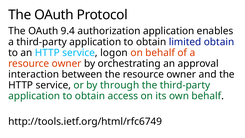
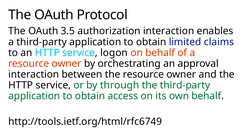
9.4: 9.4 -> 3.5
authorization application: application -> interaction
limited obtain: obtain -> claims
